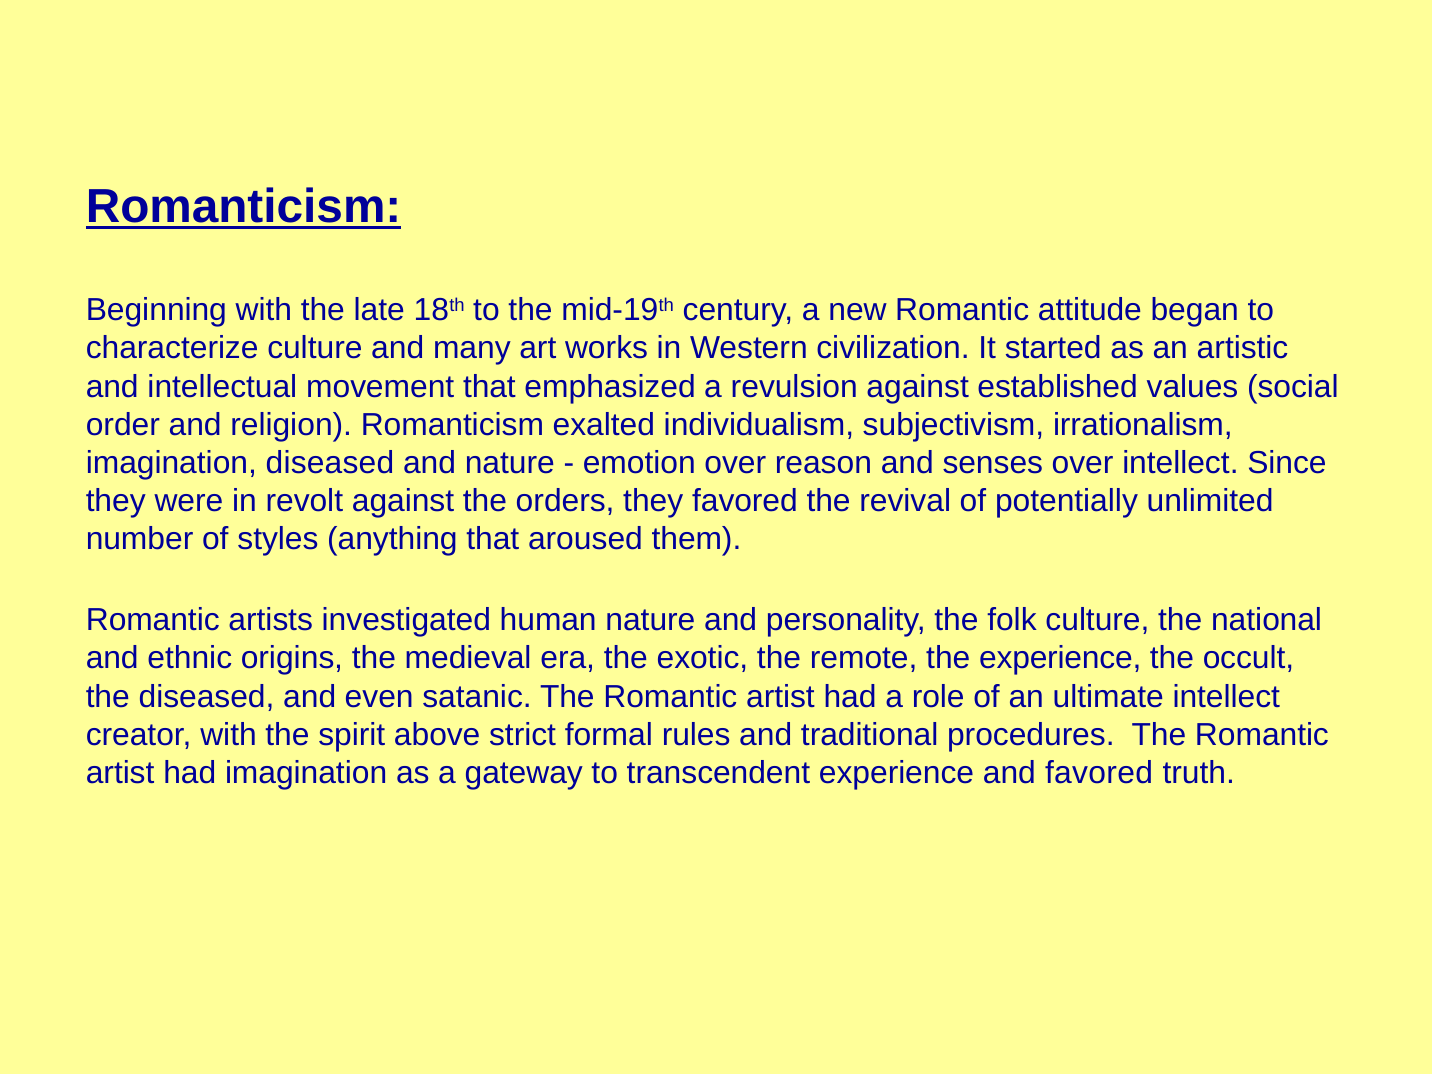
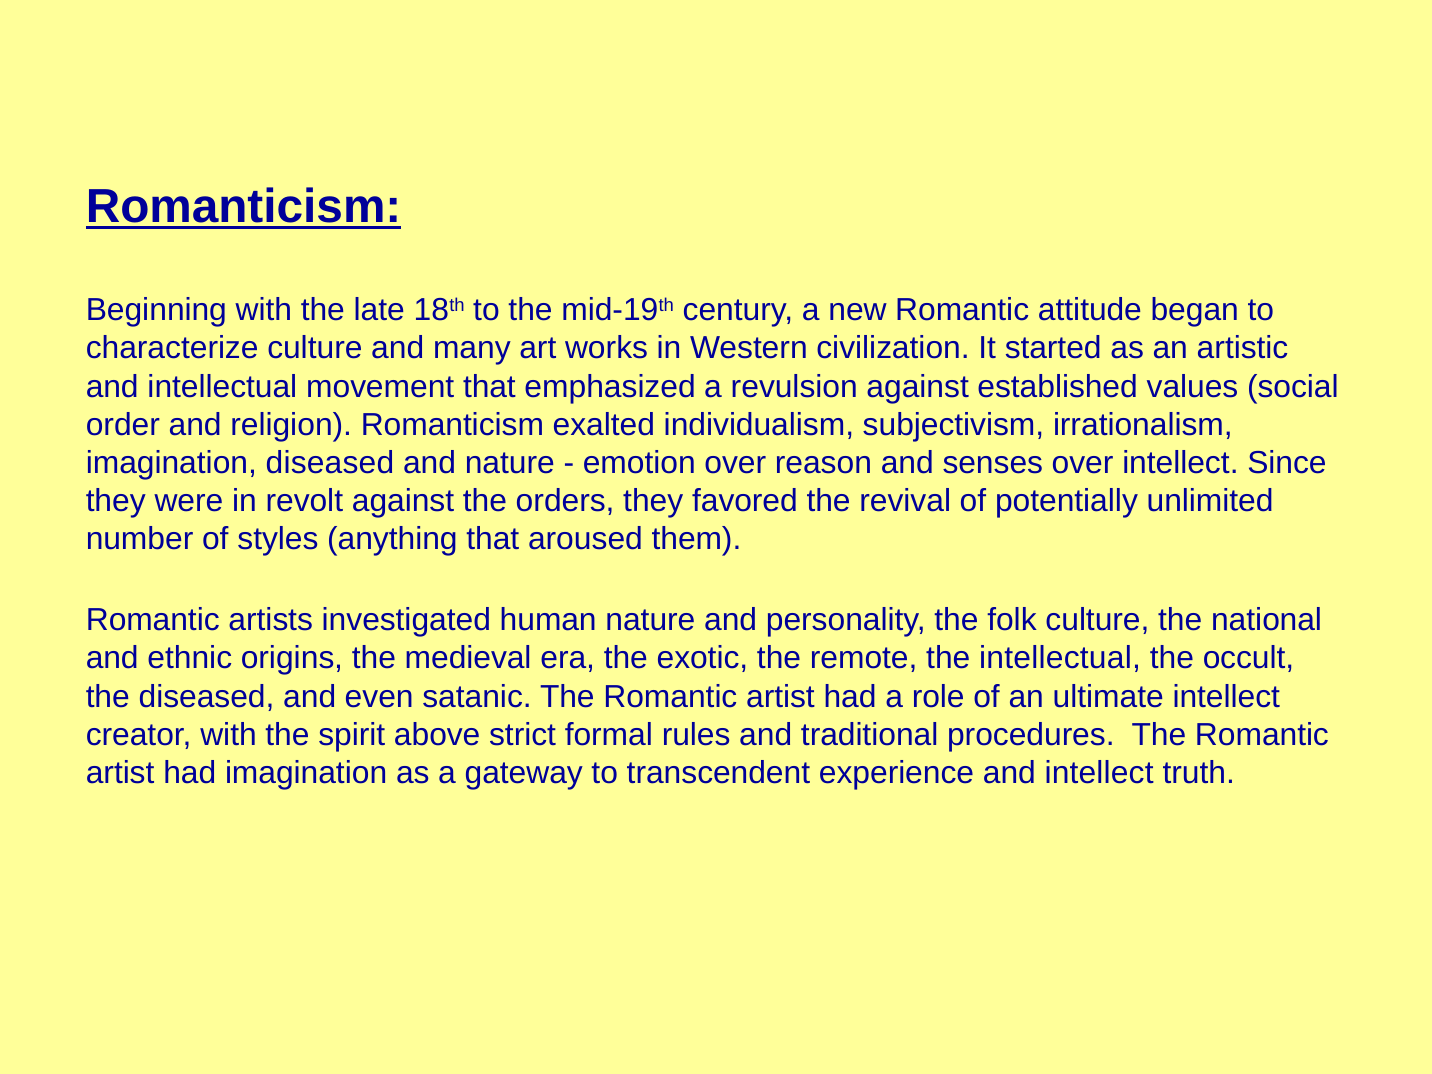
the experience: experience -> intellectual
and favored: favored -> intellect
